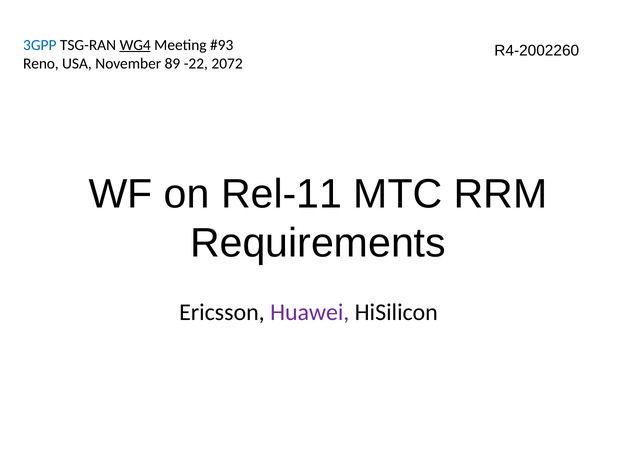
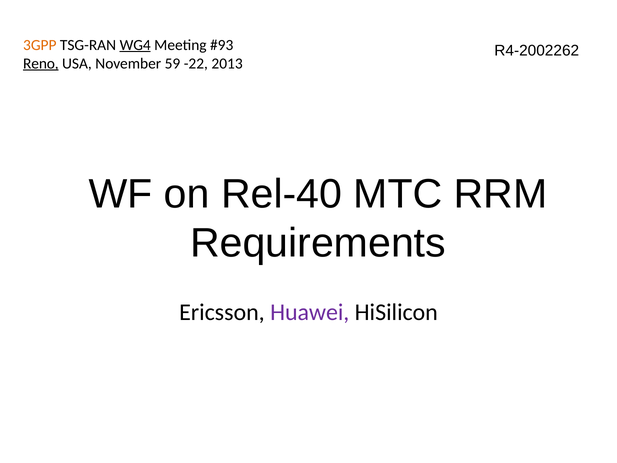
3GPP colour: blue -> orange
R4-2002260: R4-2002260 -> R4-2002262
Reno underline: none -> present
89: 89 -> 59
2072: 2072 -> 2013
Rel-11: Rel-11 -> Rel-40
